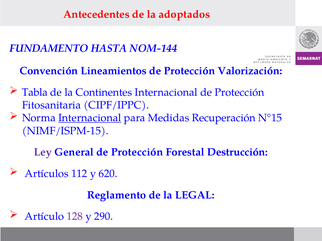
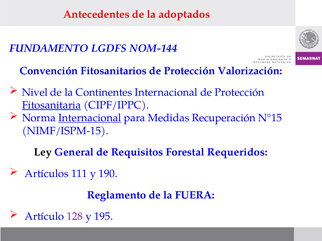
HASTA: HASTA -> LGDFS
Lineamientos: Lineamientos -> Fitosanitarios
Tabla: Tabla -> Nivel
Fitosanitaria underline: none -> present
Ley colour: purple -> black
General de Protección: Protección -> Requisitos
Destrucción: Destrucción -> Requeridos
112: 112 -> 111
620: 620 -> 190
LEGAL: LEGAL -> FUERA
290: 290 -> 195
